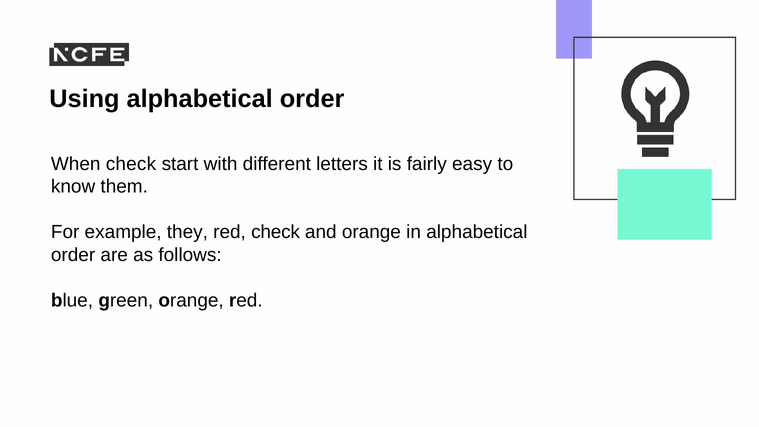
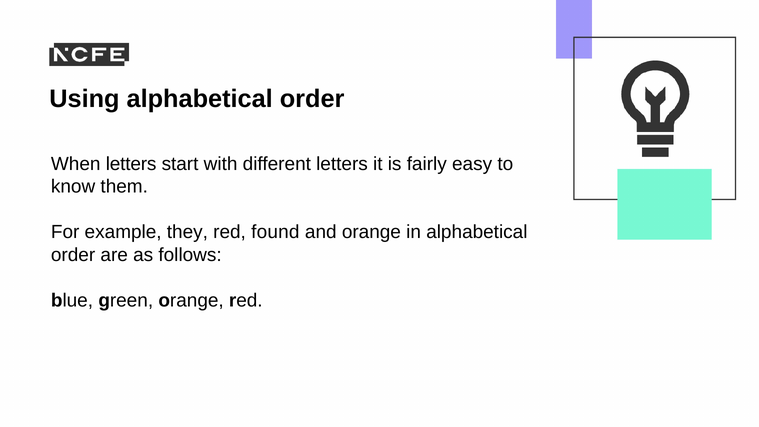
When check: check -> letters
red check: check -> found
